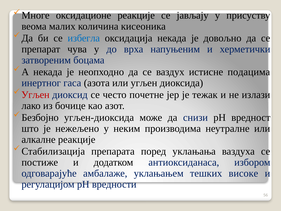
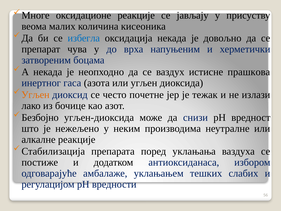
подацима: подацима -> прашкова
Угљен at (35, 95) colour: red -> orange
високе: високе -> слабих
